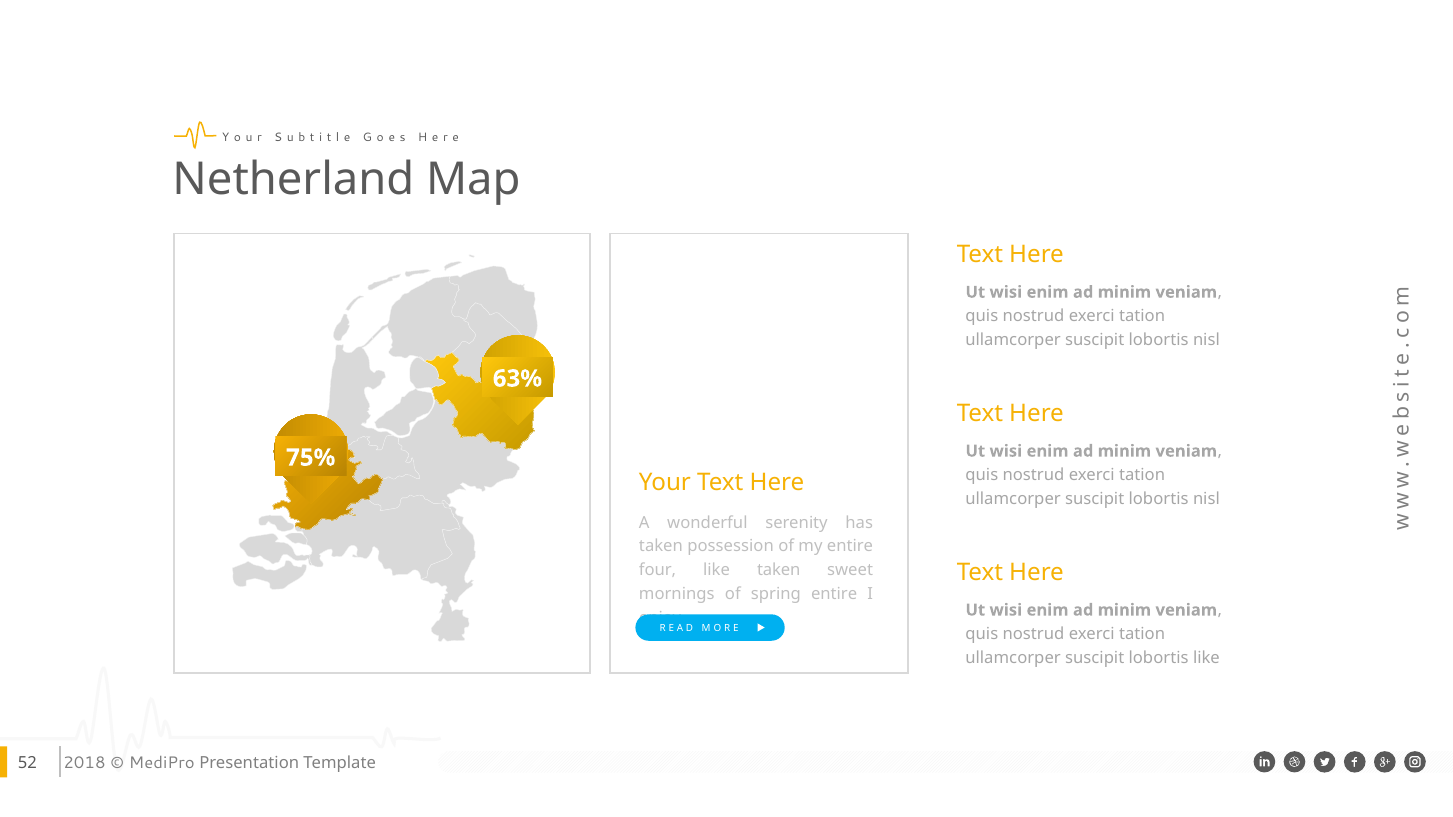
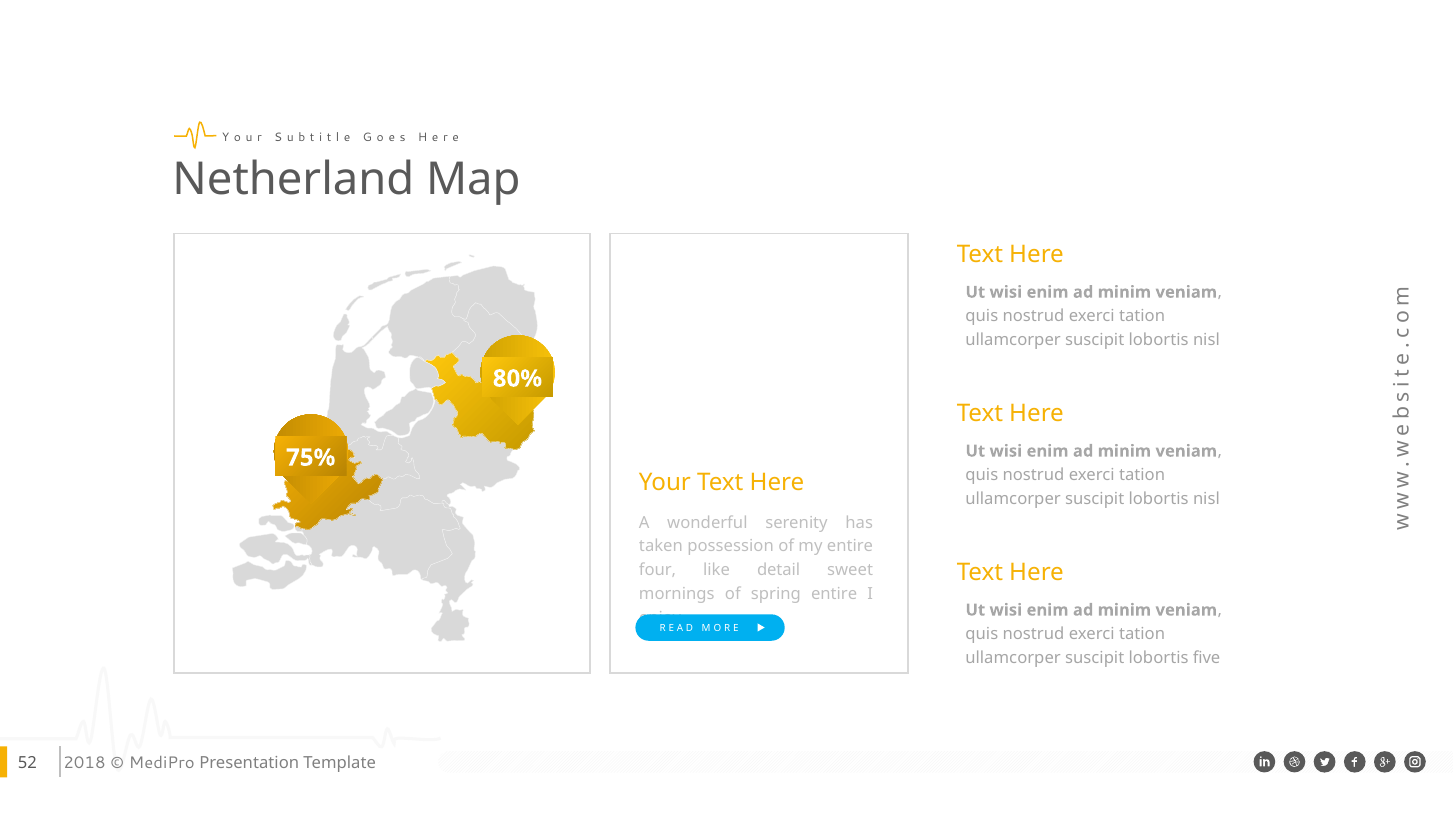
63%: 63% -> 80%
like taken: taken -> detail
lobortis like: like -> five
